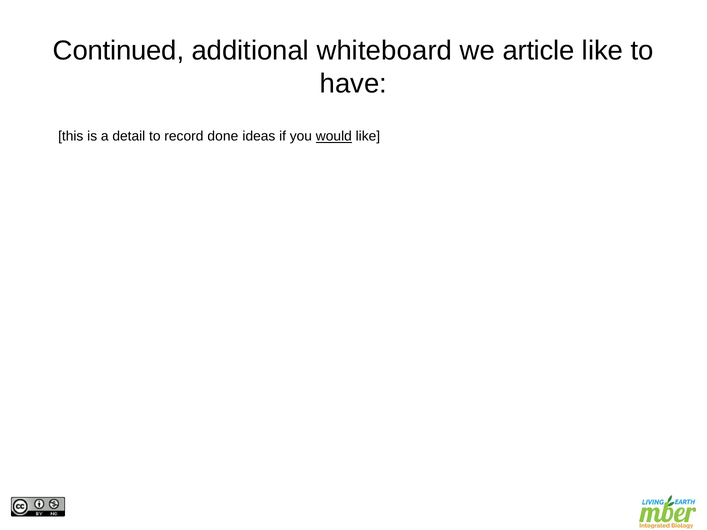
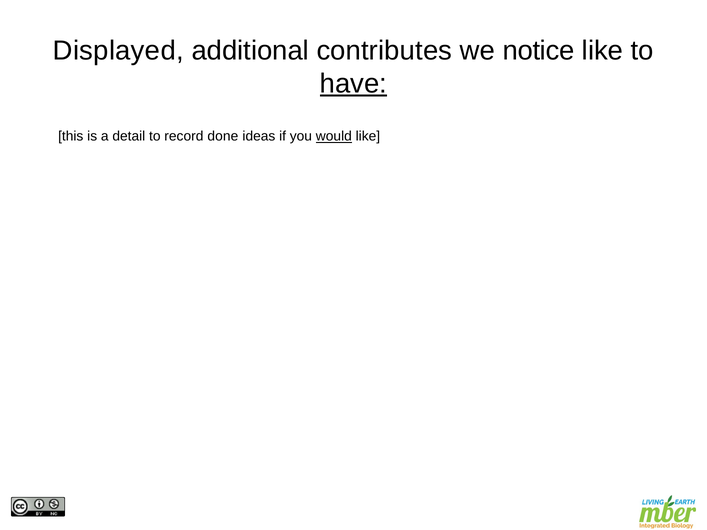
Continued: Continued -> Displayed
whiteboard: whiteboard -> contributes
article: article -> notice
have underline: none -> present
